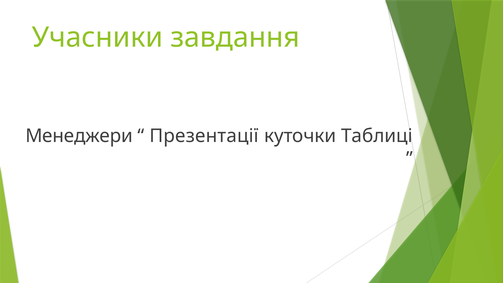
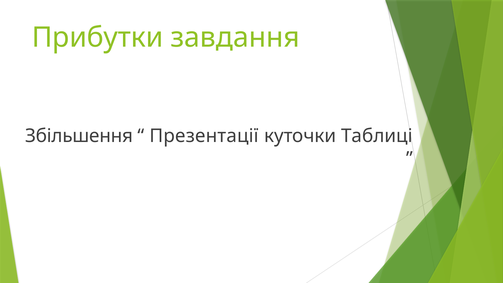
Учасники: Учасники -> Прибутки
Менеджери: Менеджери -> Збільшення
